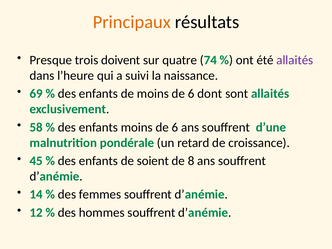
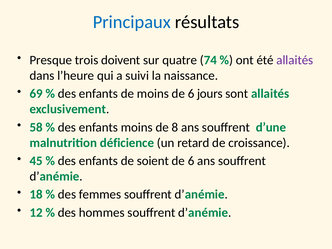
Principaux colour: orange -> blue
dont: dont -> jours
enfants moins de 6: 6 -> 8
pondérale: pondérale -> déficience
8 at (191, 161): 8 -> 6
14: 14 -> 18
